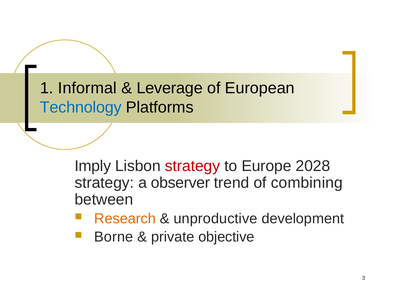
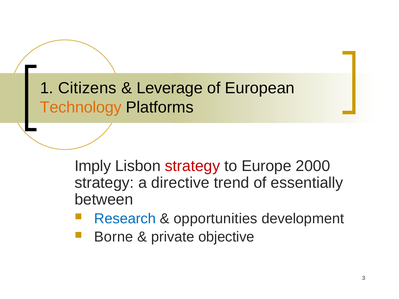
Informal: Informal -> Citizens
Technology colour: blue -> orange
2028: 2028 -> 2000
observer: observer -> directive
combining: combining -> essentially
Research colour: orange -> blue
unproductive: unproductive -> opportunities
